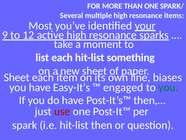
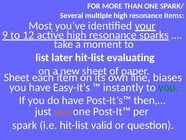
list each: each -> later
something: something -> evaluating
engaged: engaged -> instantly
use colour: red -> orange
then: then -> valid
